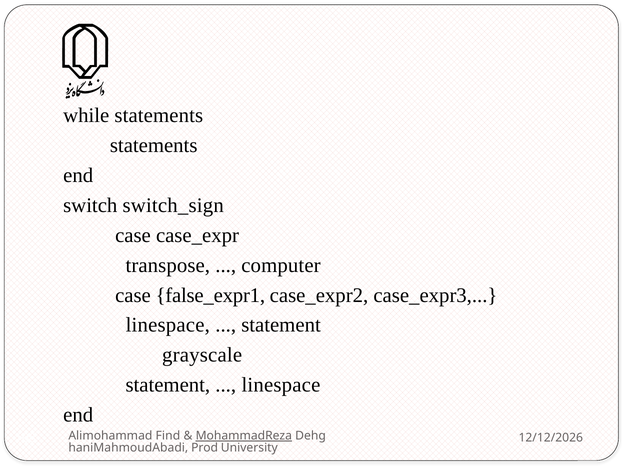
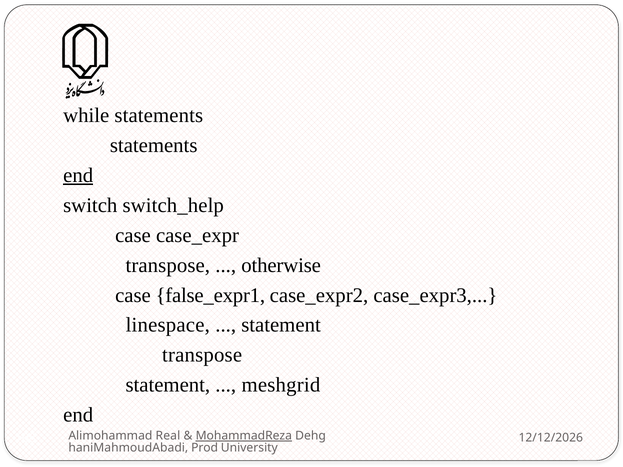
end at (78, 176) underline: none -> present
switch_sign: switch_sign -> switch_help
computer: computer -> otherwise
grayscale at (202, 355): grayscale -> transpose
linespace at (281, 385): linespace -> meshgrid
Find: Find -> Real
